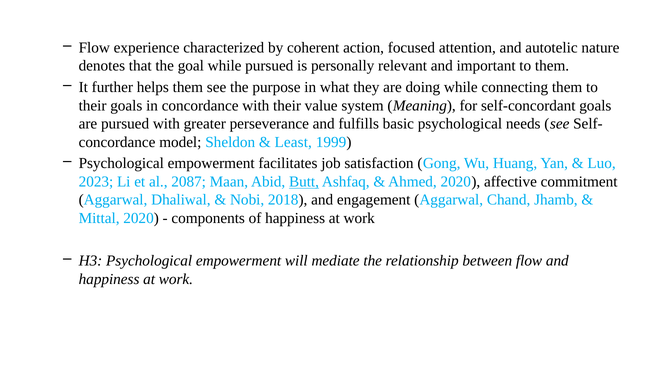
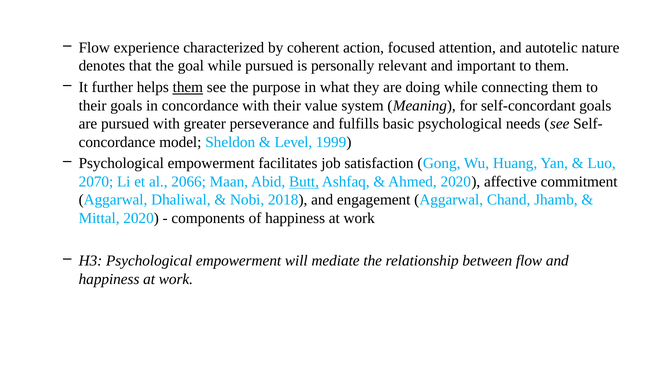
them at (188, 87) underline: none -> present
Least: Least -> Level
2023: 2023 -> 2070
2087: 2087 -> 2066
